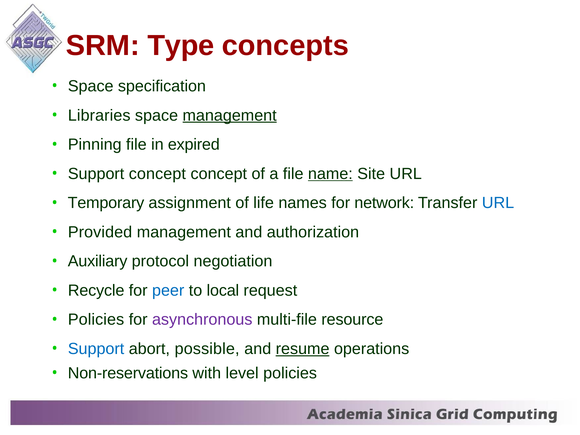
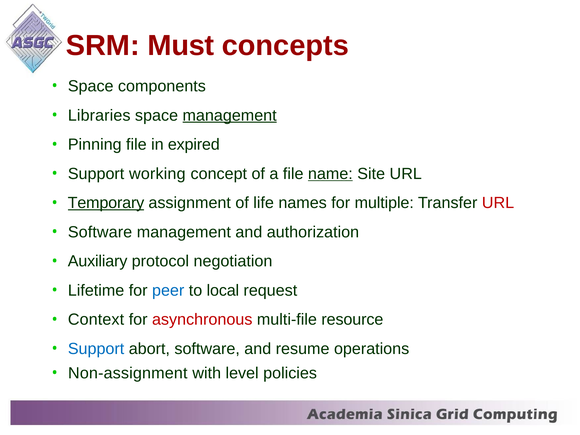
Type: Type -> Must
specification: specification -> components
Support concept: concept -> working
Temporary underline: none -> present
network: network -> multiple
URL at (498, 203) colour: blue -> red
Provided at (100, 232): Provided -> Software
Recycle: Recycle -> Lifetime
Policies at (96, 320): Policies -> Context
asynchronous colour: purple -> red
abort possible: possible -> software
resume underline: present -> none
Non-reservations: Non-reservations -> Non-assignment
